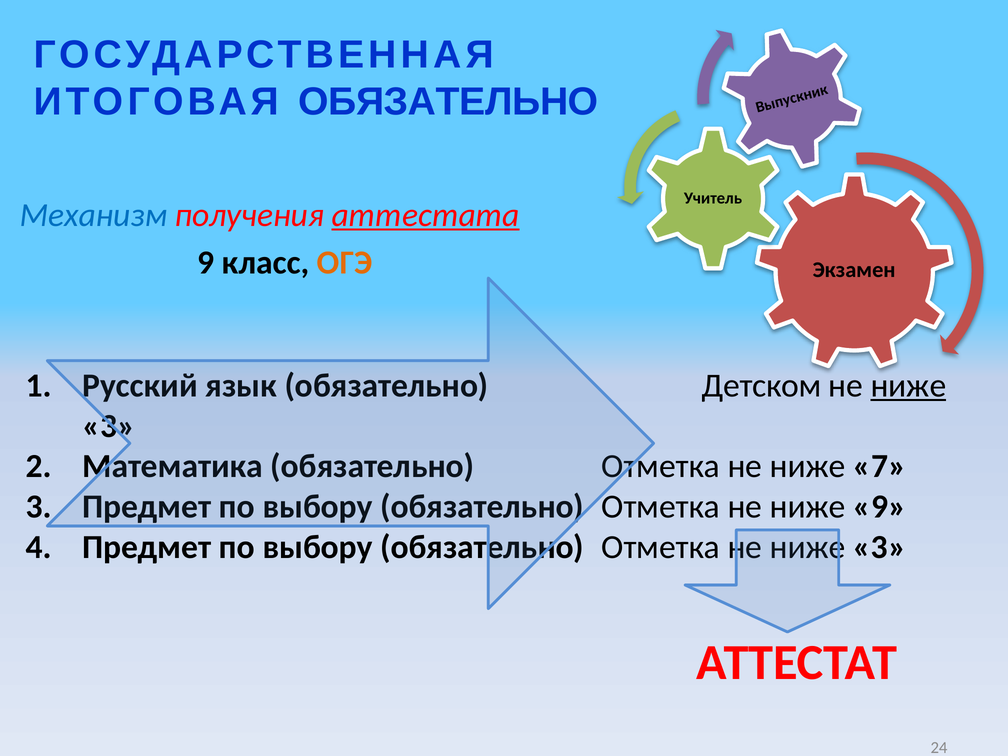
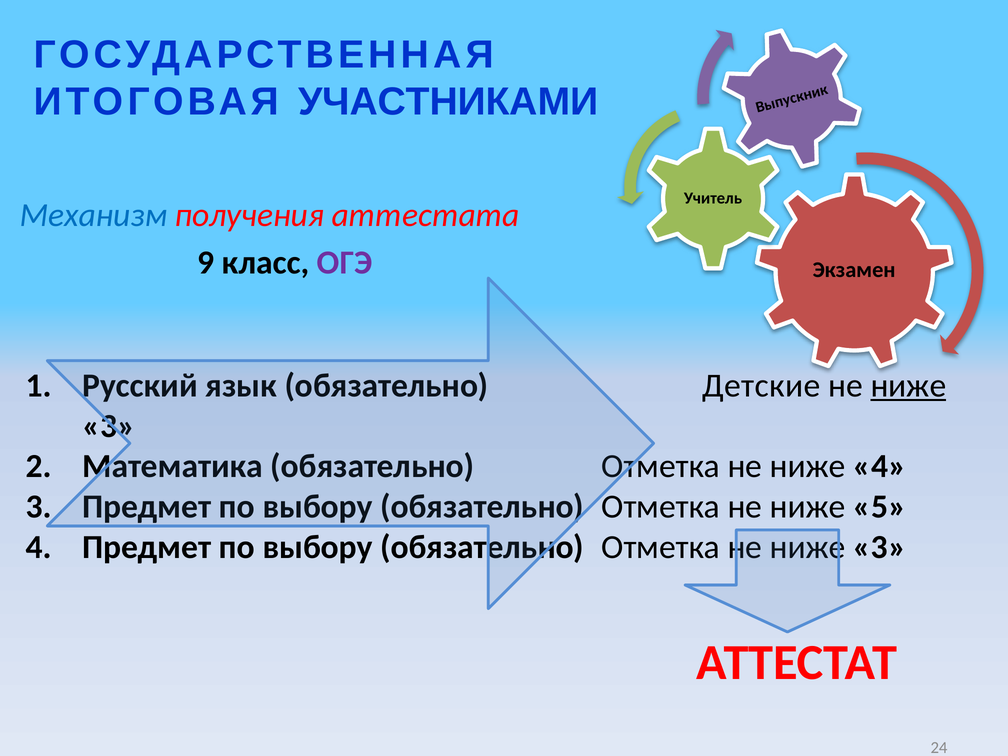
ИТОГОВАЯ ОБЯЗАТЕЛЬНО: ОБЯЗАТЕЛЬНО -> УЧАСТНИКАМИ
аттестата underline: present -> none
ОГЭ colour: orange -> purple
Детском: Детском -> Детские
ниже 7: 7 -> 4
ниже 9: 9 -> 5
